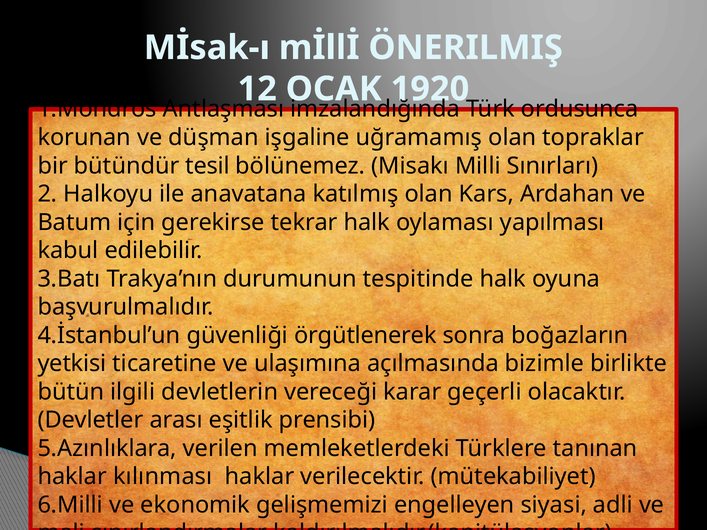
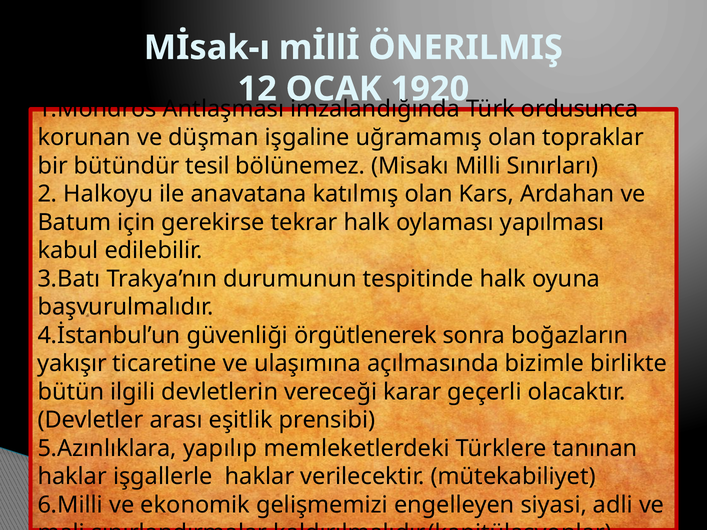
yetkisi: yetkisi -> yakışır
verilen: verilen -> yapılıp
kılınması: kılınması -> işgallerle
